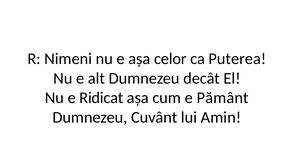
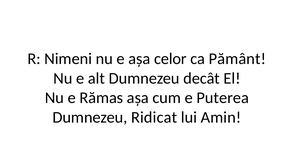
Puterea: Puterea -> Pământ
Ridicat: Ridicat -> Rămas
Pământ: Pământ -> Puterea
Cuvânt: Cuvânt -> Ridicat
